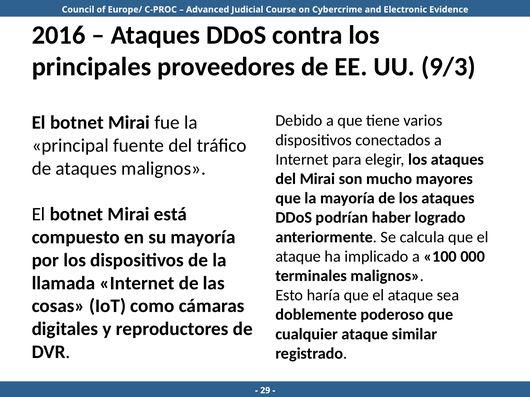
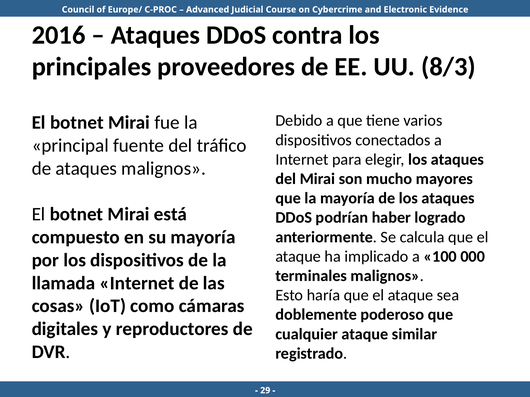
9/3: 9/3 -> 8/3
